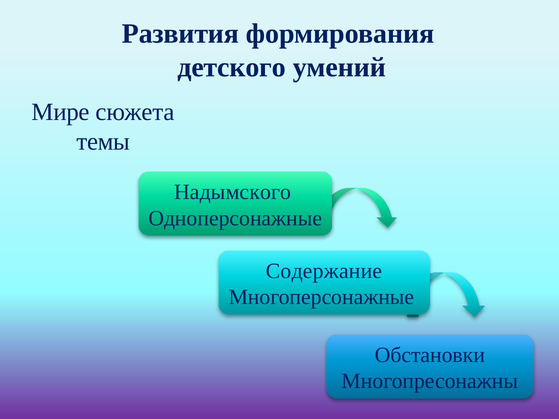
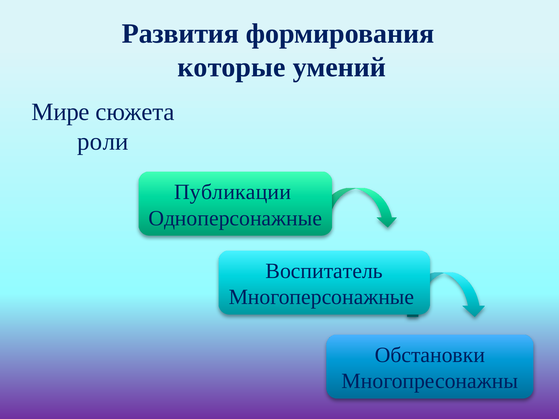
детского: детского -> которые
темы: темы -> роли
Надымского: Надымского -> Публикации
Содержание: Содержание -> Воспитатель
